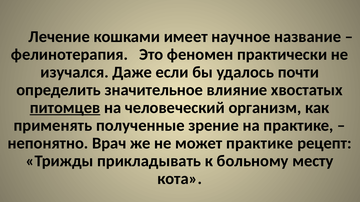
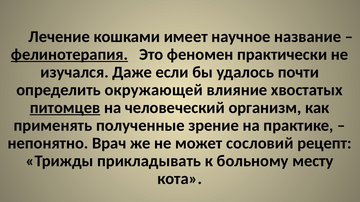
фелинотерапия underline: none -> present
значительное: значительное -> окружающей
может практике: практике -> сословий
